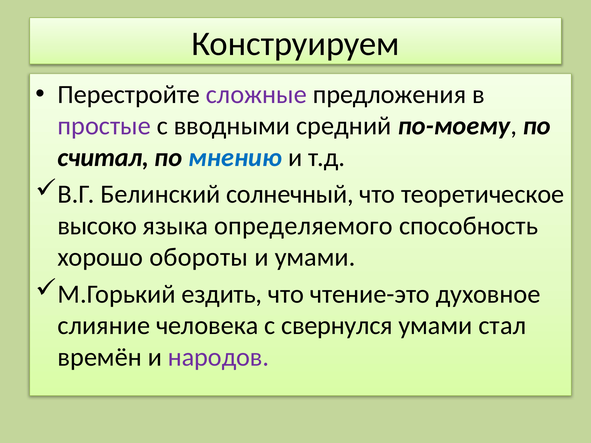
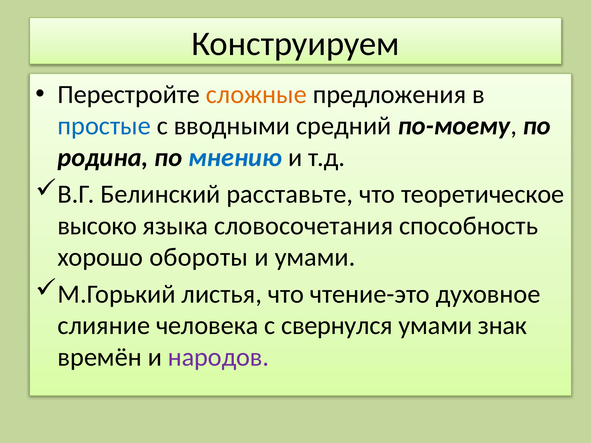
сложные colour: purple -> orange
простые colour: purple -> blue
считал: считал -> родина
солнечный: солнечный -> расставьте
определяемого: определяемого -> словосочетания
ездить: ездить -> листья
стал: стал -> знак
